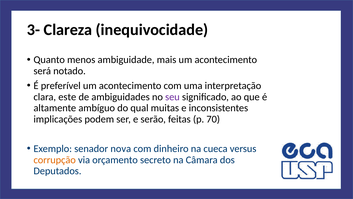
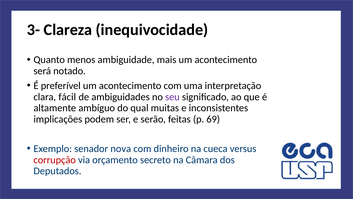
este: este -> fácil
70: 70 -> 69
corrupção colour: orange -> red
